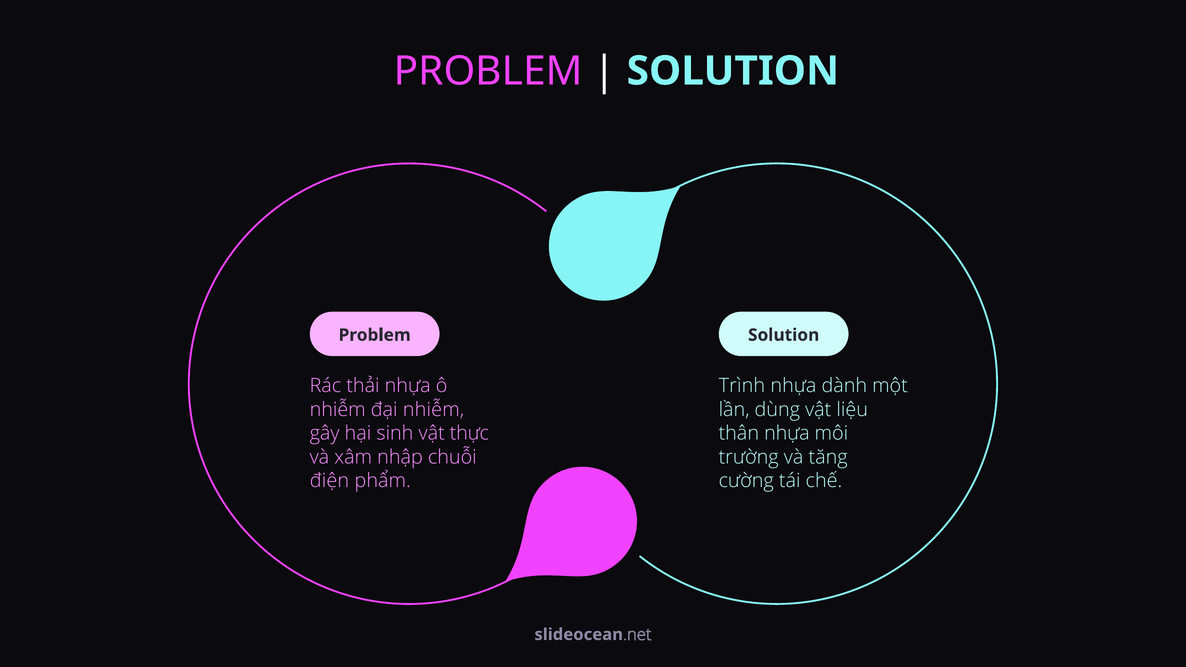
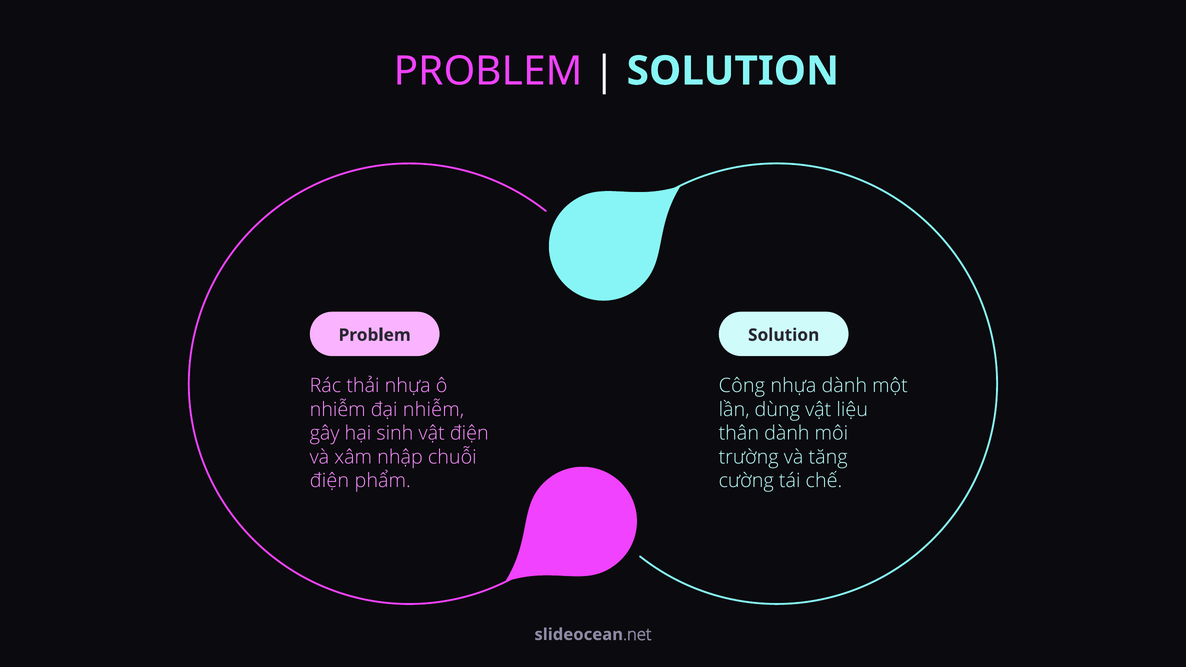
Trình: Trình -> Công
vật thực: thực -> điện
thân nhựa: nhựa -> dành
